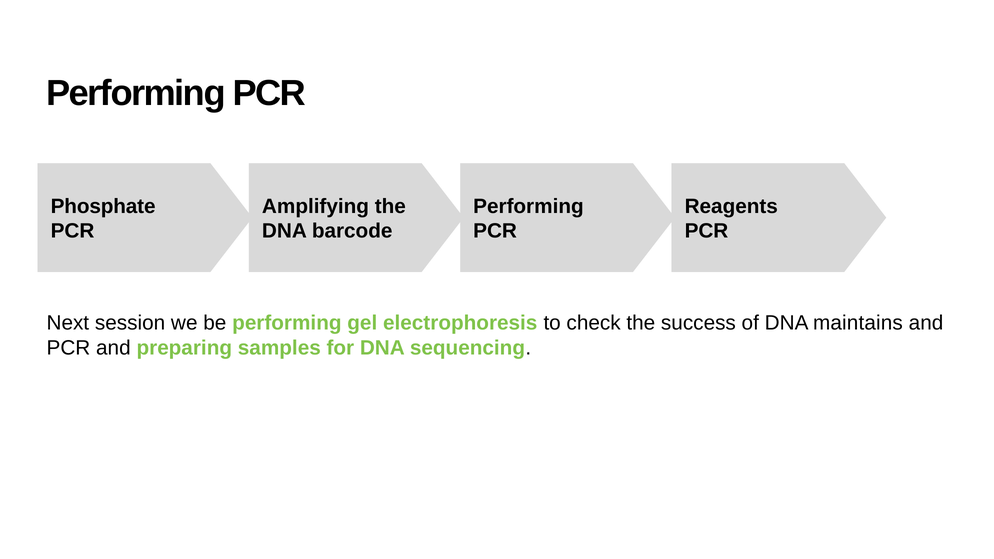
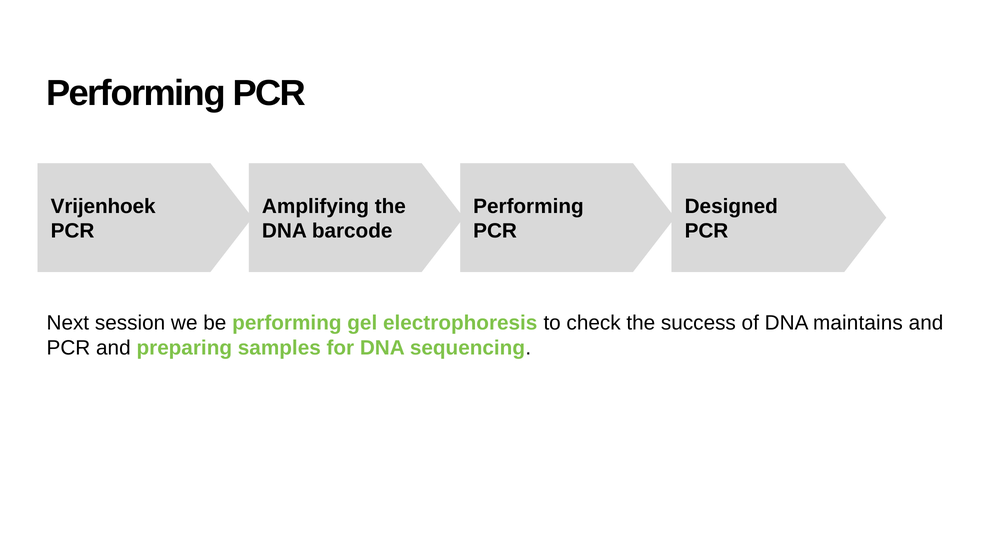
Phosphate: Phosphate -> Vrijenhoek
Reagents: Reagents -> Designed
